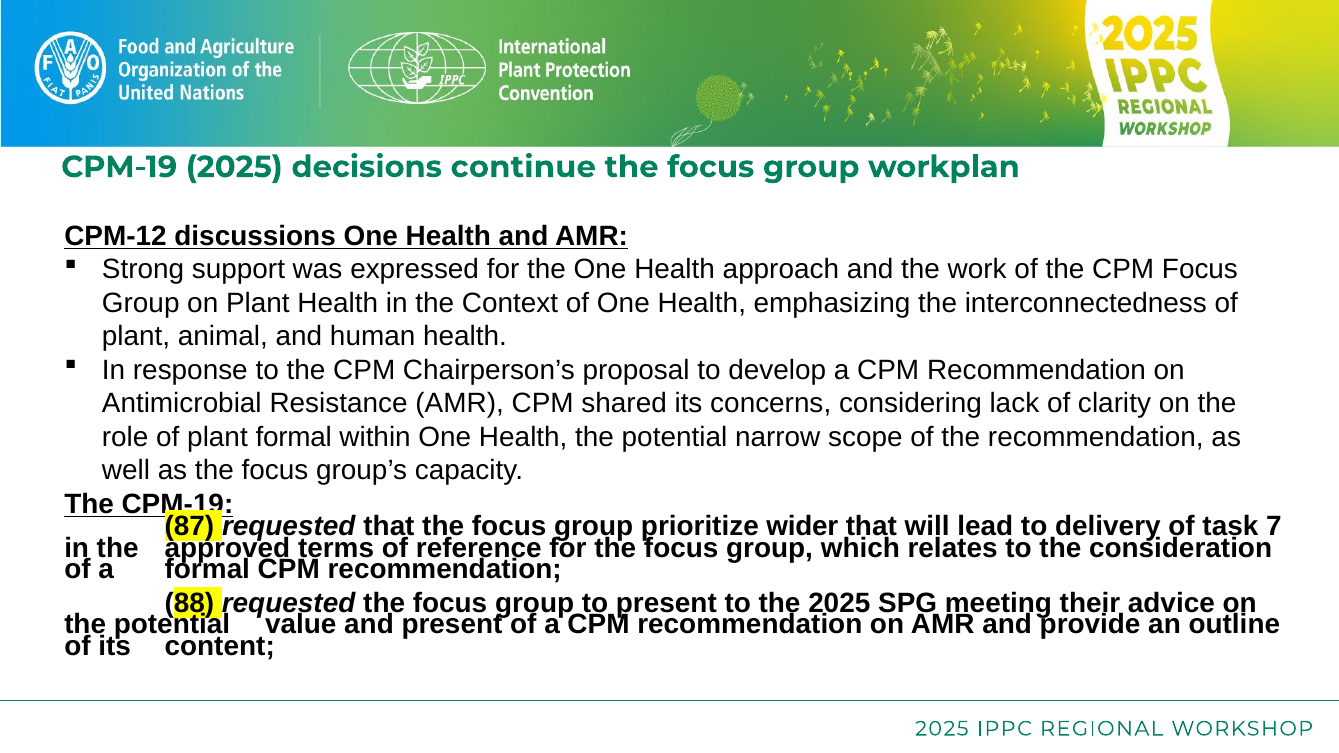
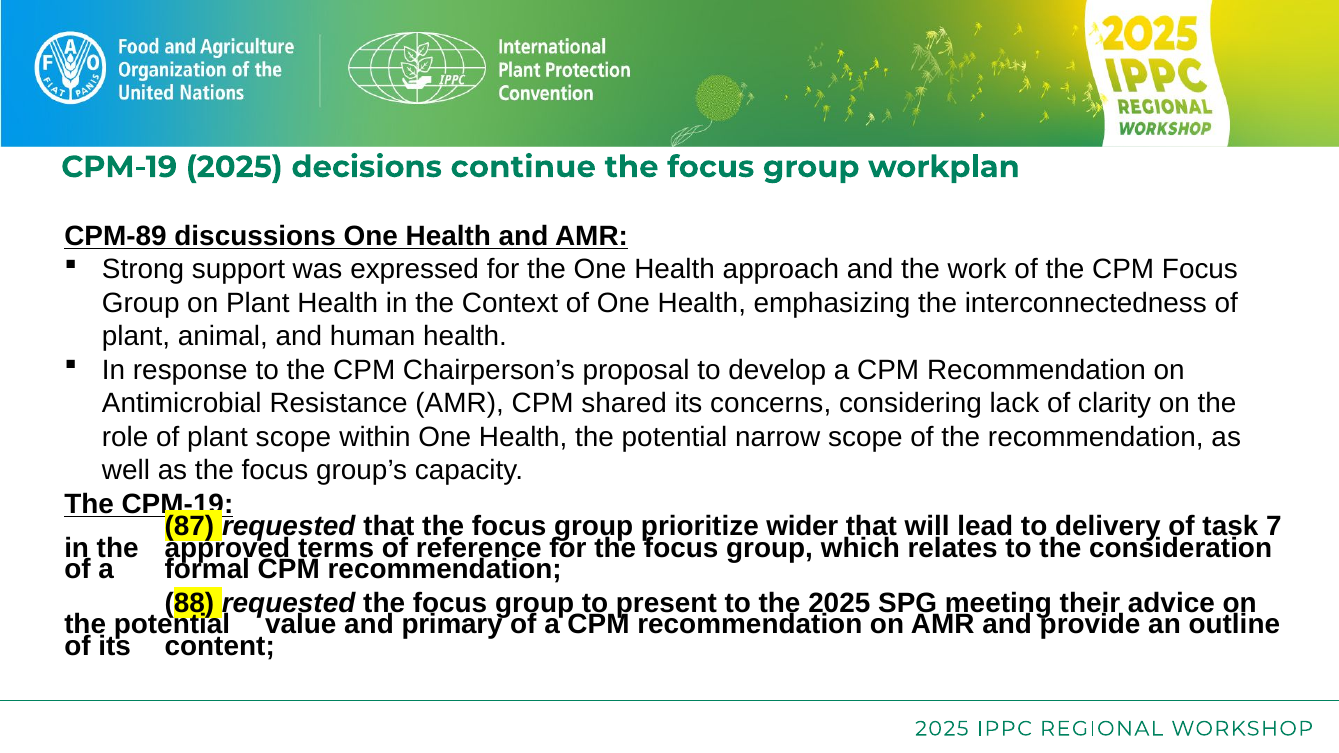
CPM-12: CPM-12 -> CPM-89
plant formal: formal -> scope
and present: present -> primary
